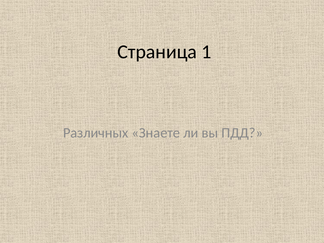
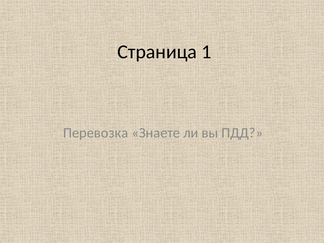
Различных: Различных -> Перевозка
